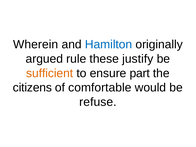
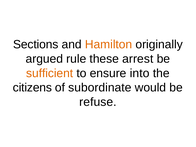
Wherein: Wherein -> Sections
Hamilton colour: blue -> orange
justify: justify -> arrest
part: part -> into
comfortable: comfortable -> subordinate
